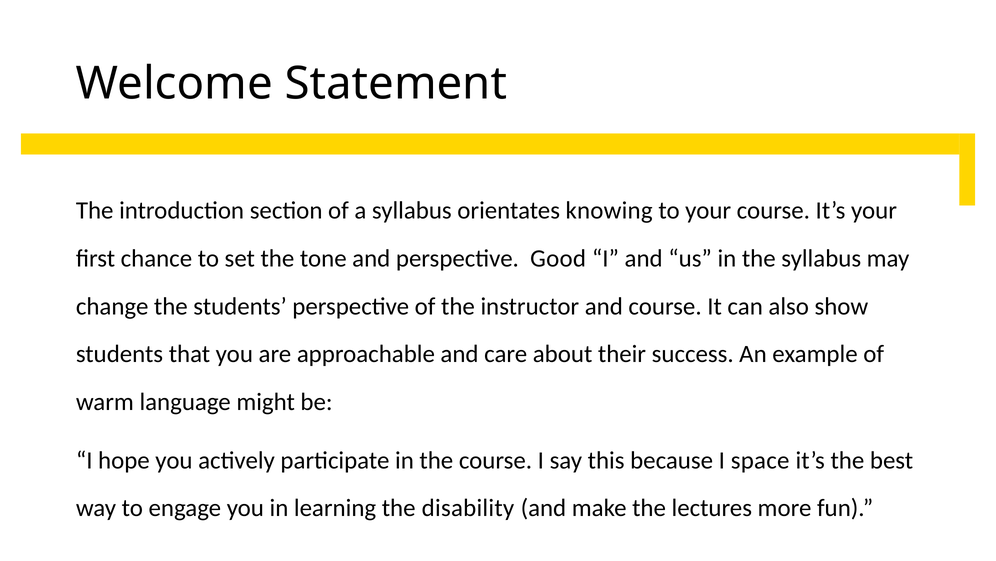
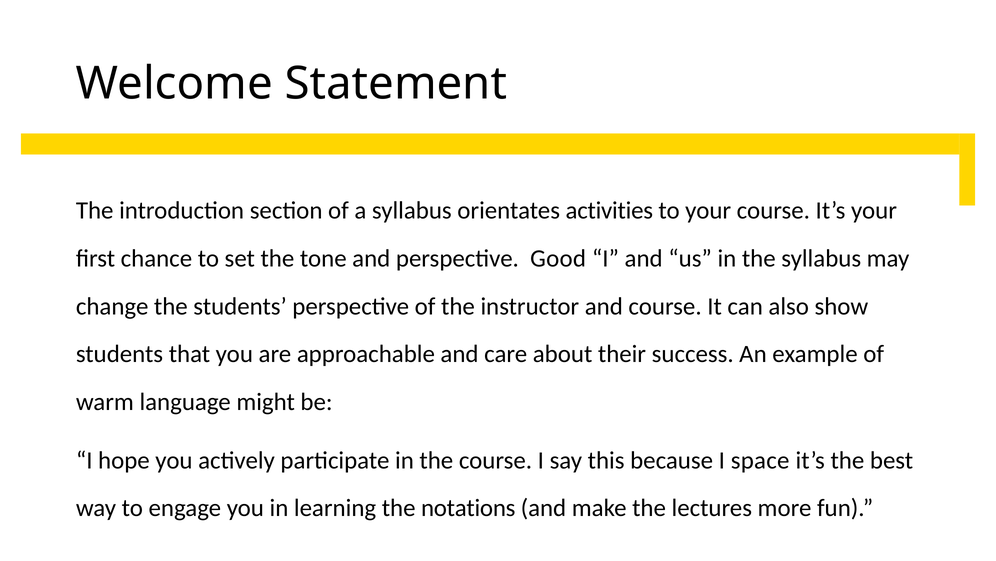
knowing: knowing -> activities
disability: disability -> notations
